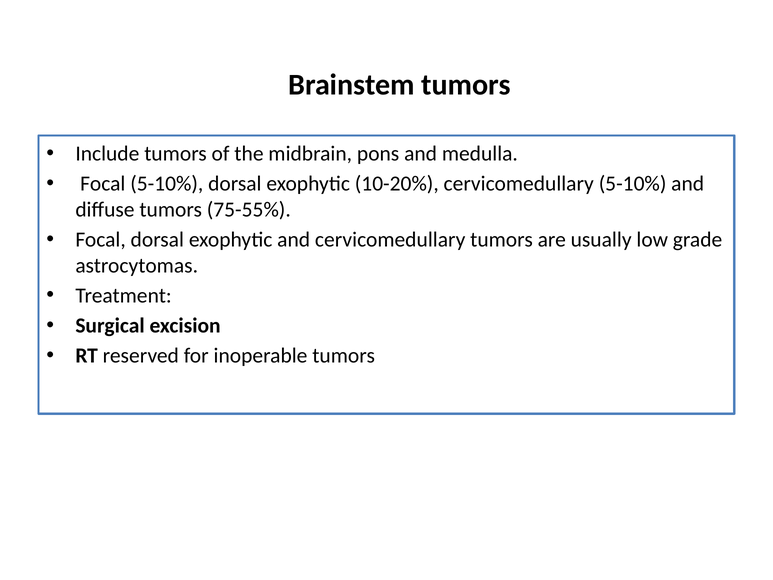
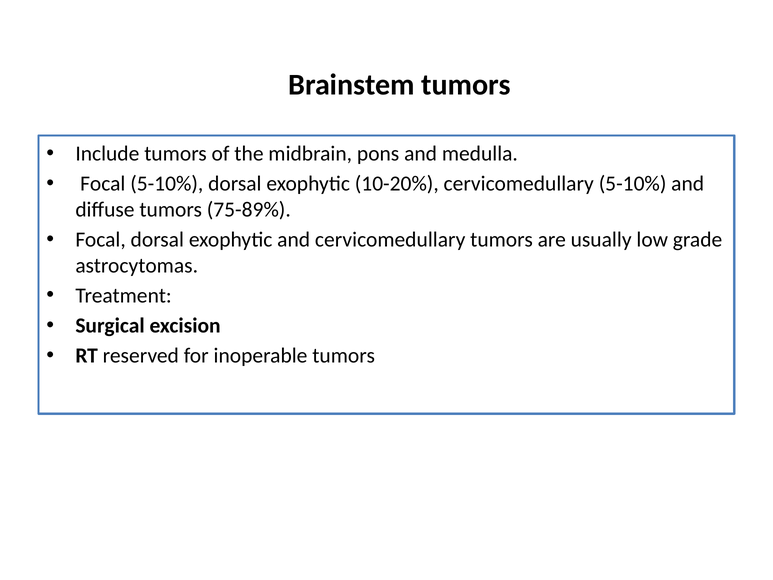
75-55%: 75-55% -> 75-89%
